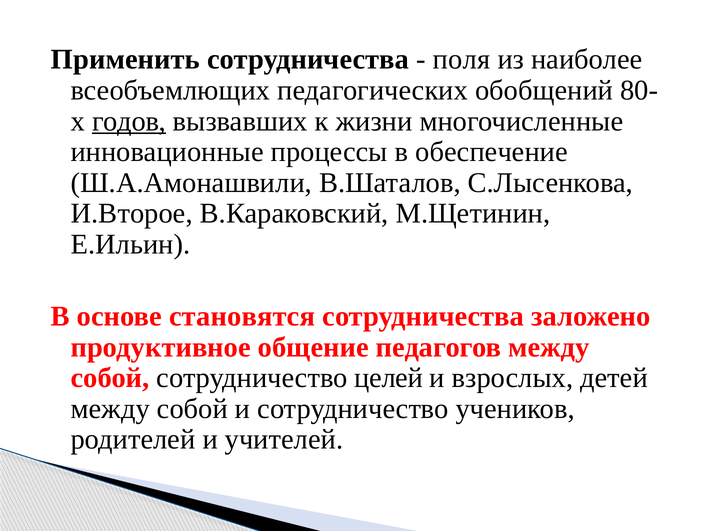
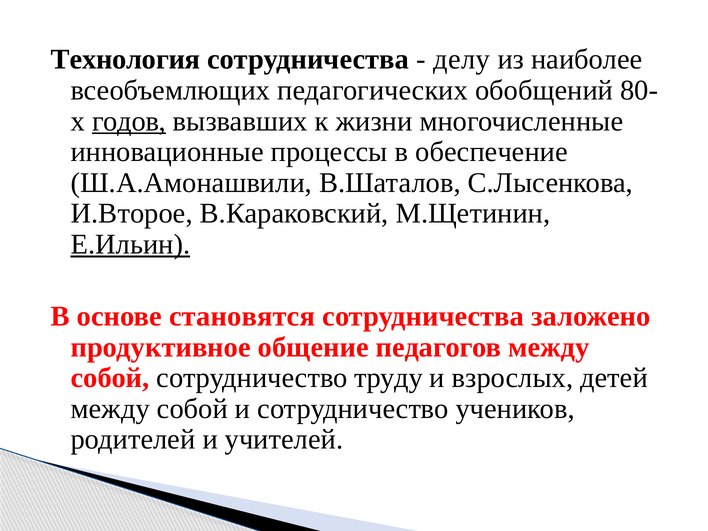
Применить: Применить -> Технология
поля: поля -> делу
Е.Ильин underline: none -> present
целей: целей -> труду
